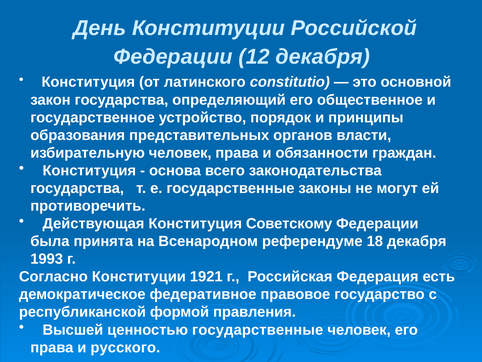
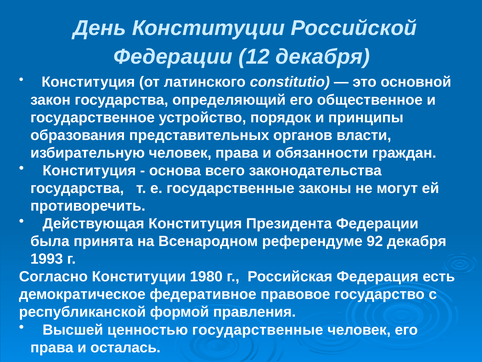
Советскому: Советскому -> Президента
18: 18 -> 92
1921: 1921 -> 1980
русского: русского -> осталась
